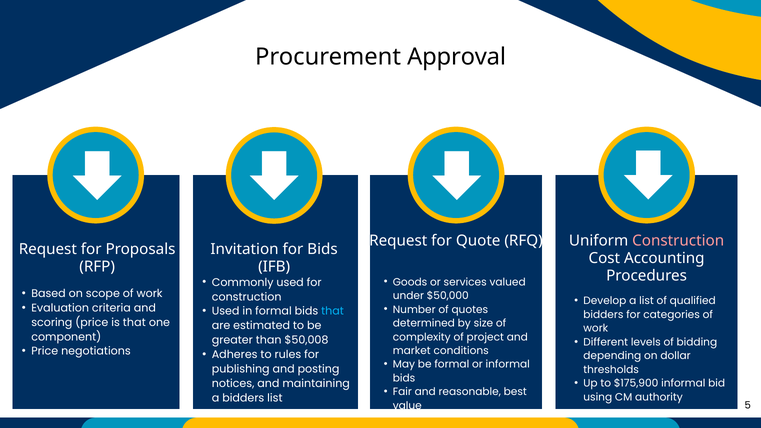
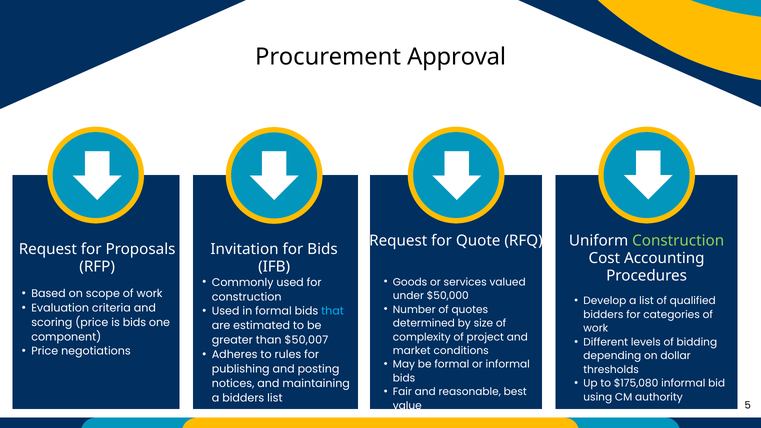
Construction at (678, 241) colour: pink -> light green
is that: that -> bids
$50,008: $50,008 -> $50,007
$175,900: $175,900 -> $175,080
